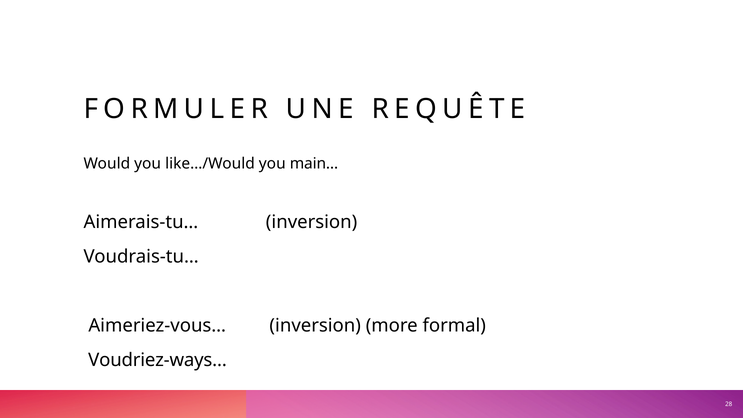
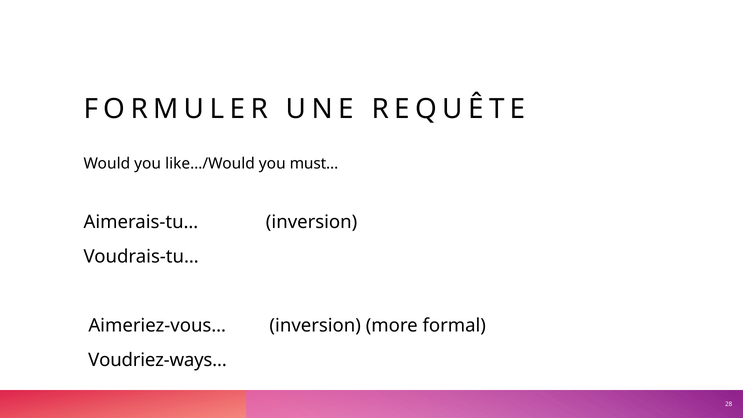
main…: main… -> must…
